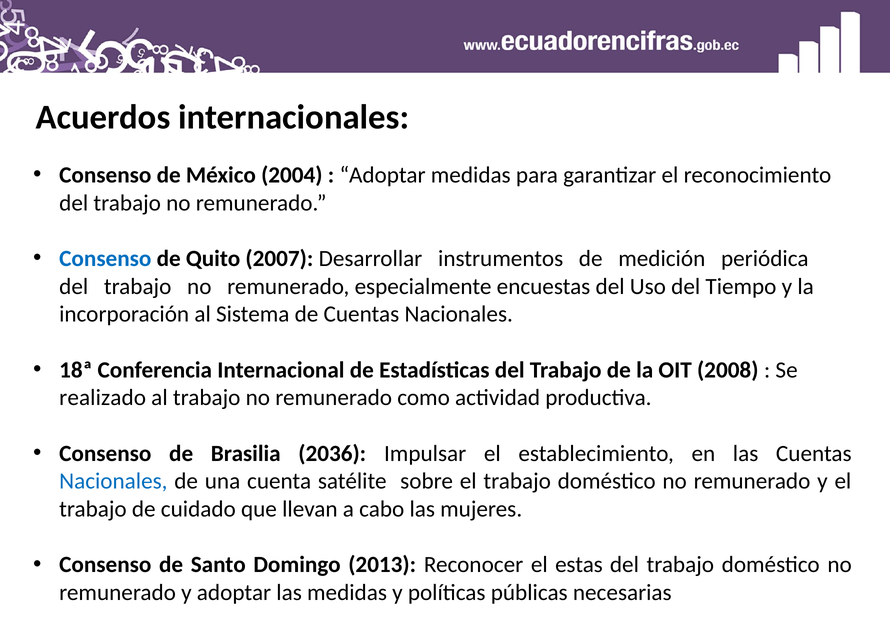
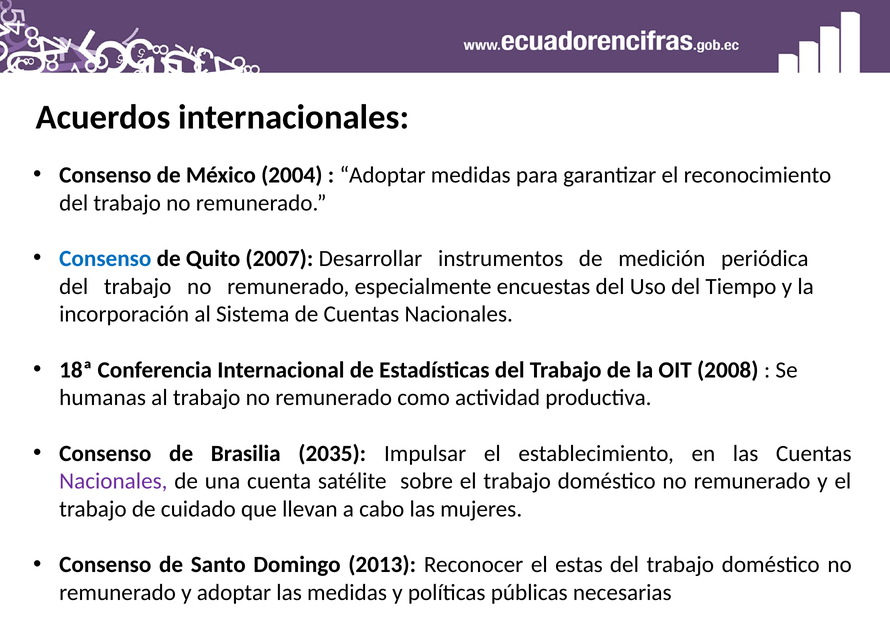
realizado: realizado -> humanas
2036: 2036 -> 2035
Nacionales at (113, 481) colour: blue -> purple
